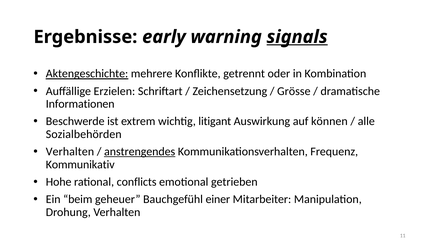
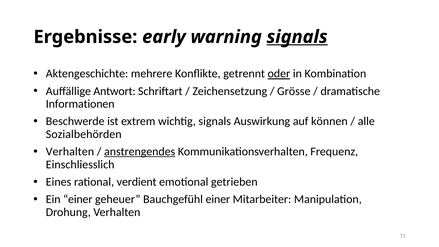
Aktengeschichte underline: present -> none
oder underline: none -> present
Erzielen: Erzielen -> Antwort
wichtig litigant: litigant -> signals
Kommunikativ: Kommunikativ -> Einschliesslich
Hohe: Hohe -> Eines
conflicts: conflicts -> verdient
Ein beim: beim -> einer
